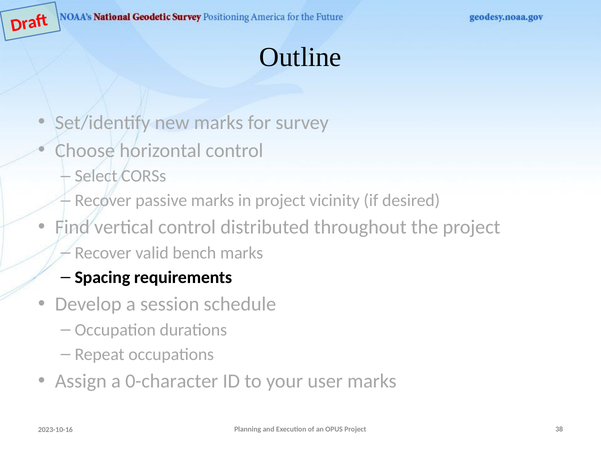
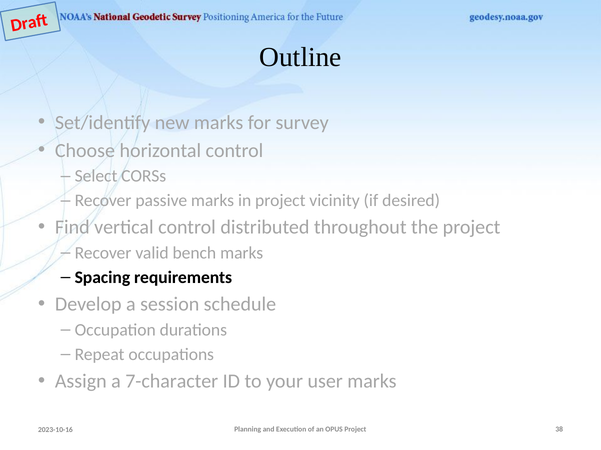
0-character: 0-character -> 7-character
